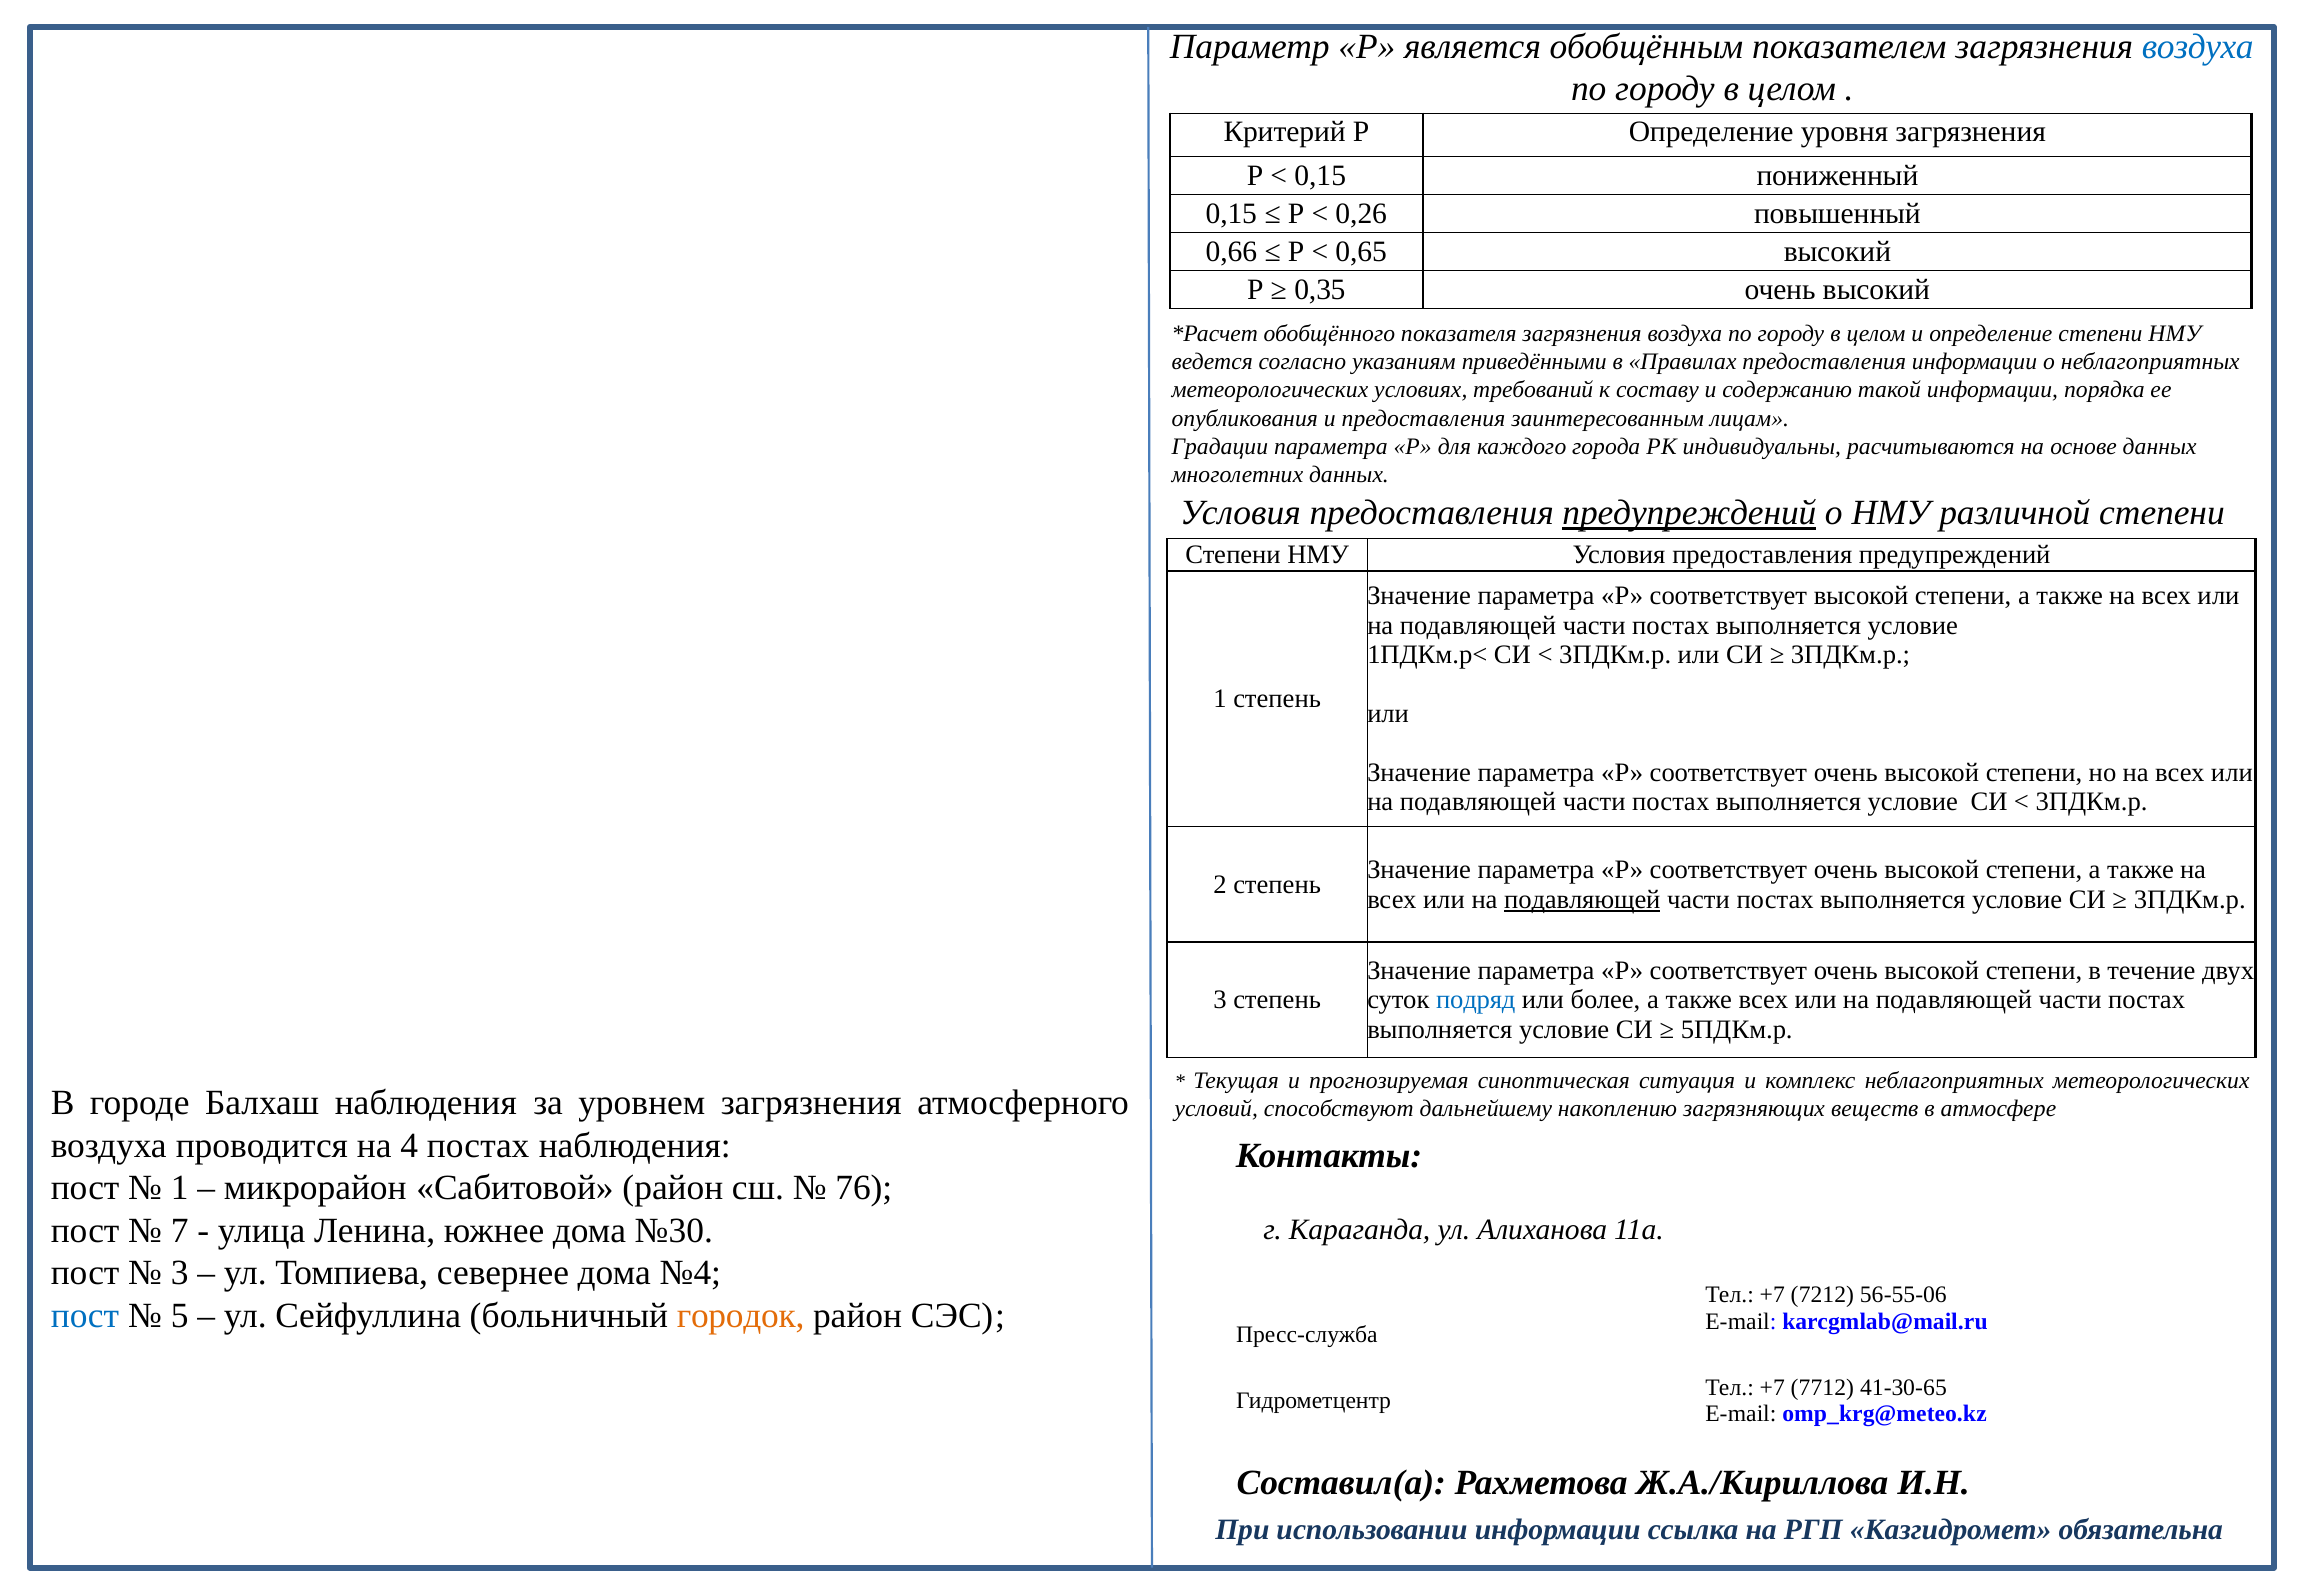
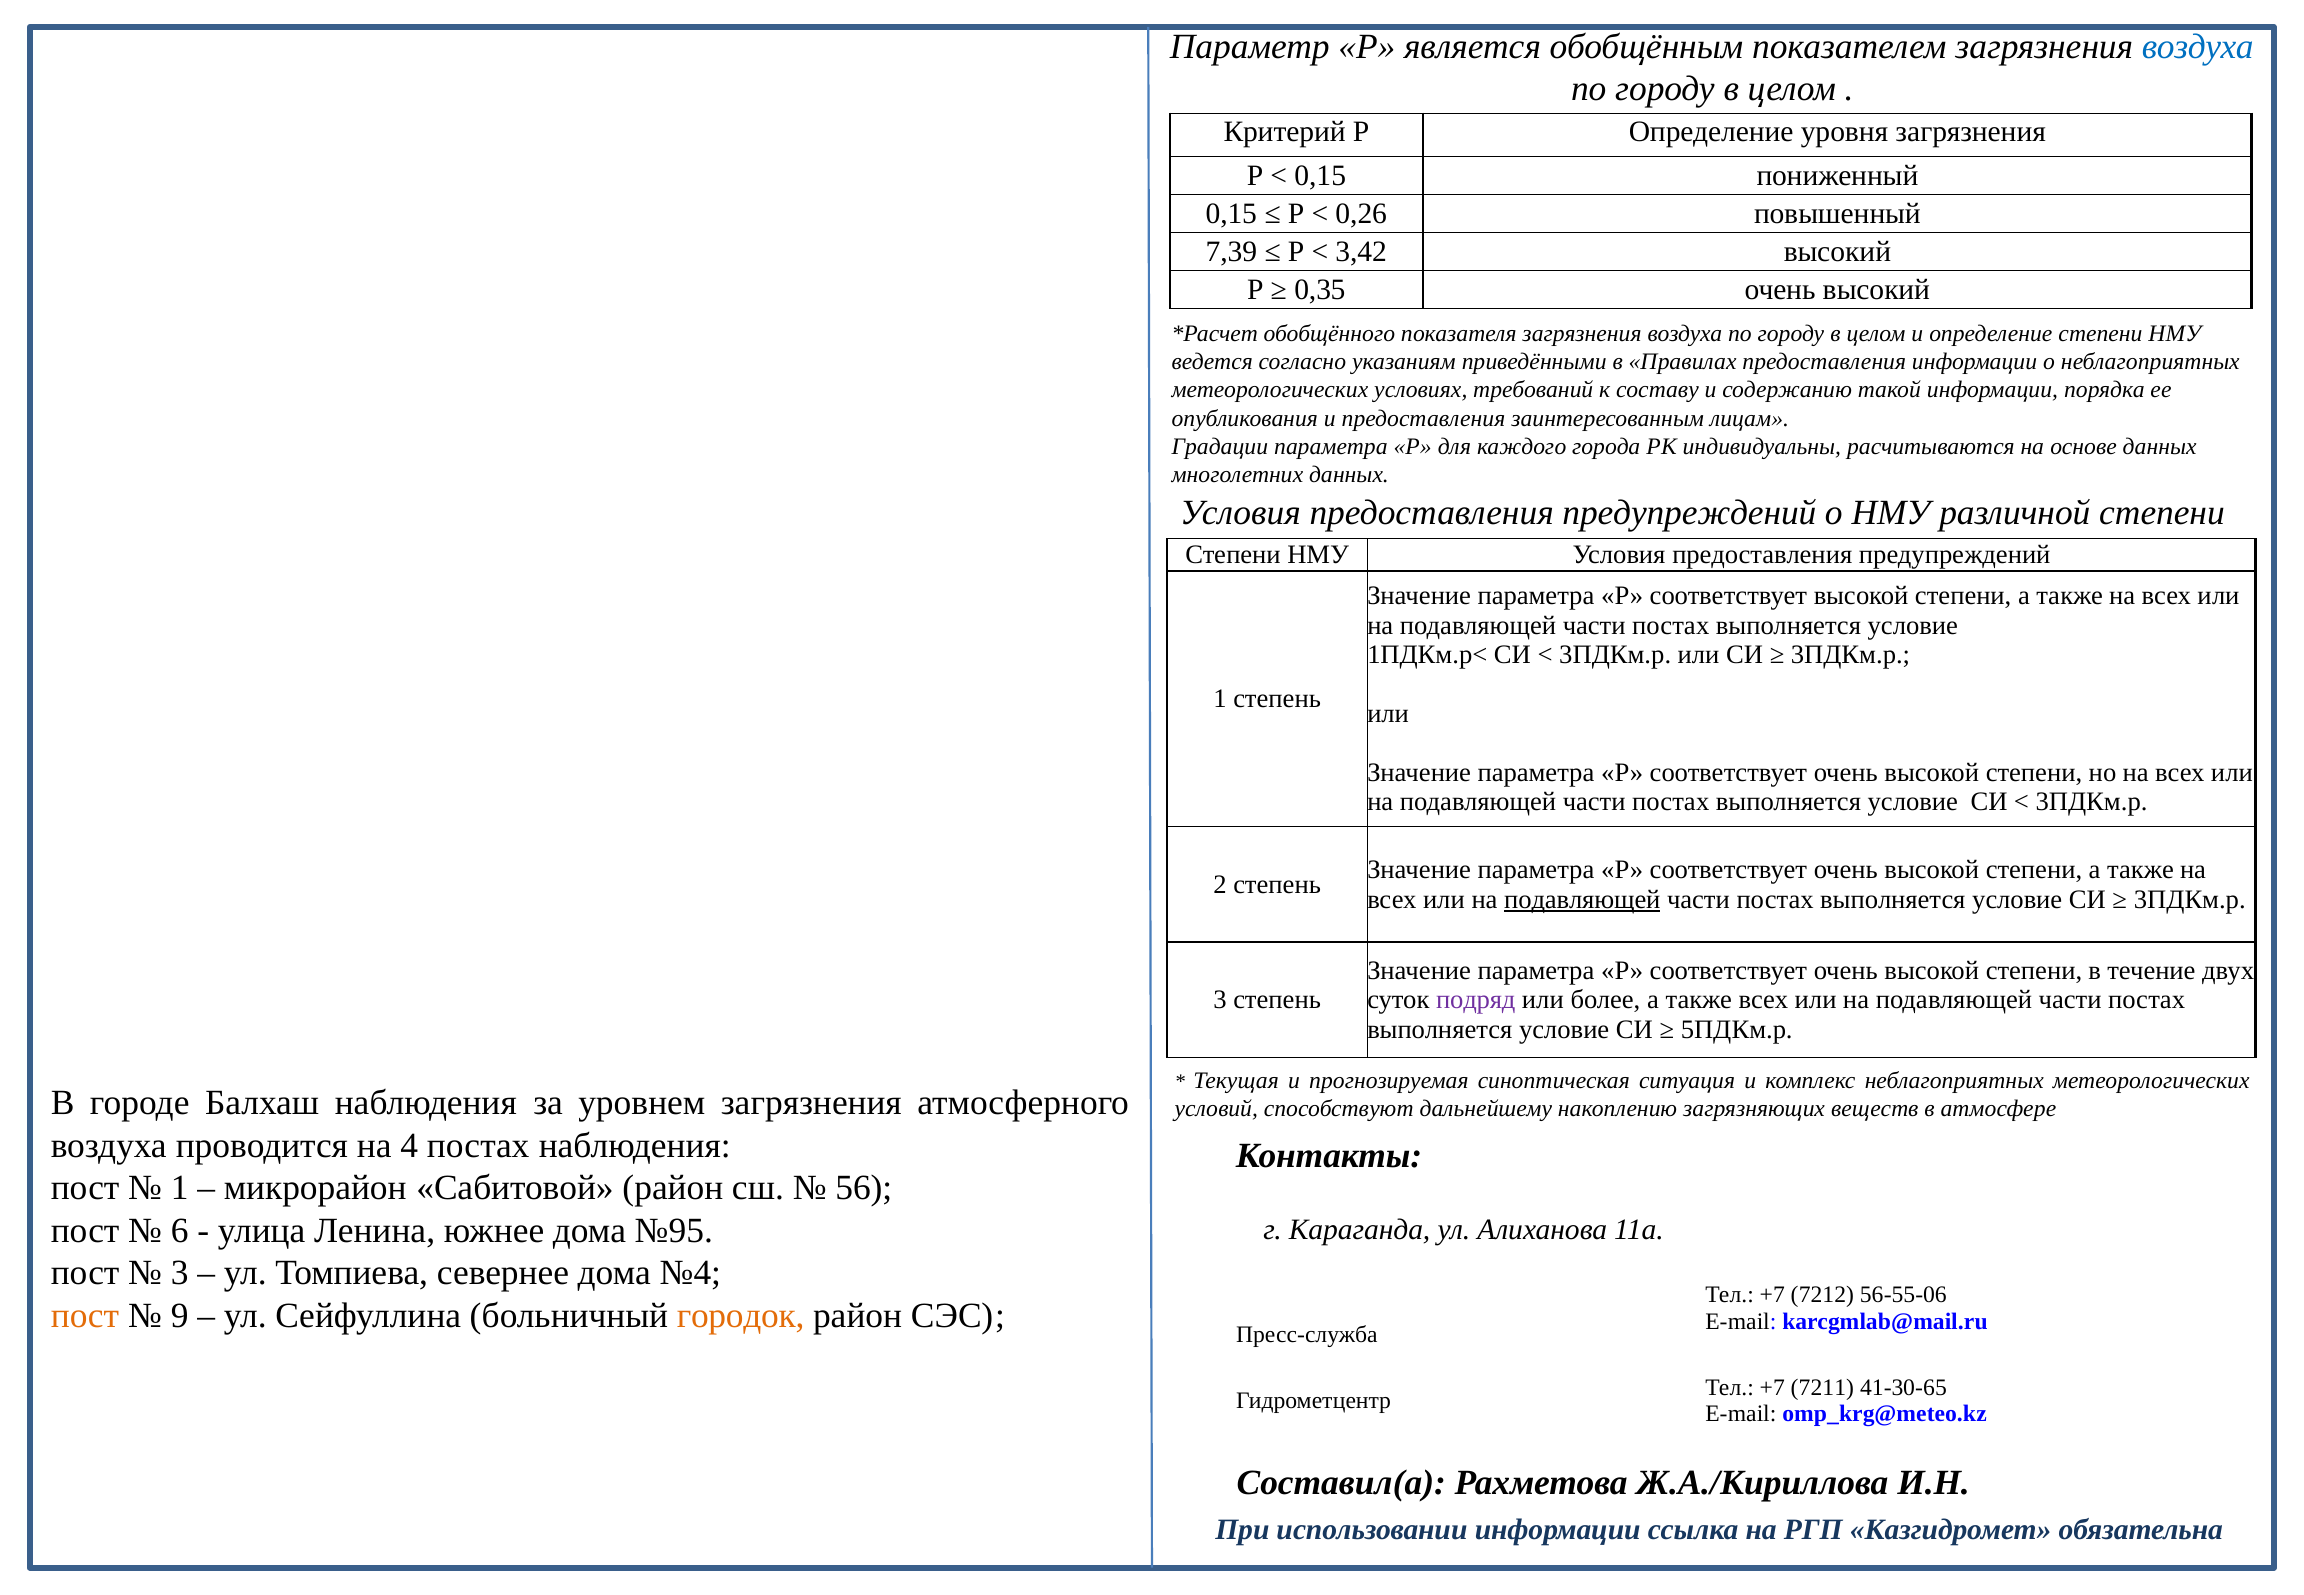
0,66: 0,66 -> 7,39
0,65: 0,65 -> 3,42
предупреждений at (1689, 513) underline: present -> none
подряд colour: blue -> purple
76: 76 -> 56
7: 7 -> 6
№30: №30 -> №95
пост at (85, 1316) colour: blue -> orange
5: 5 -> 9
7712: 7712 -> 7211
